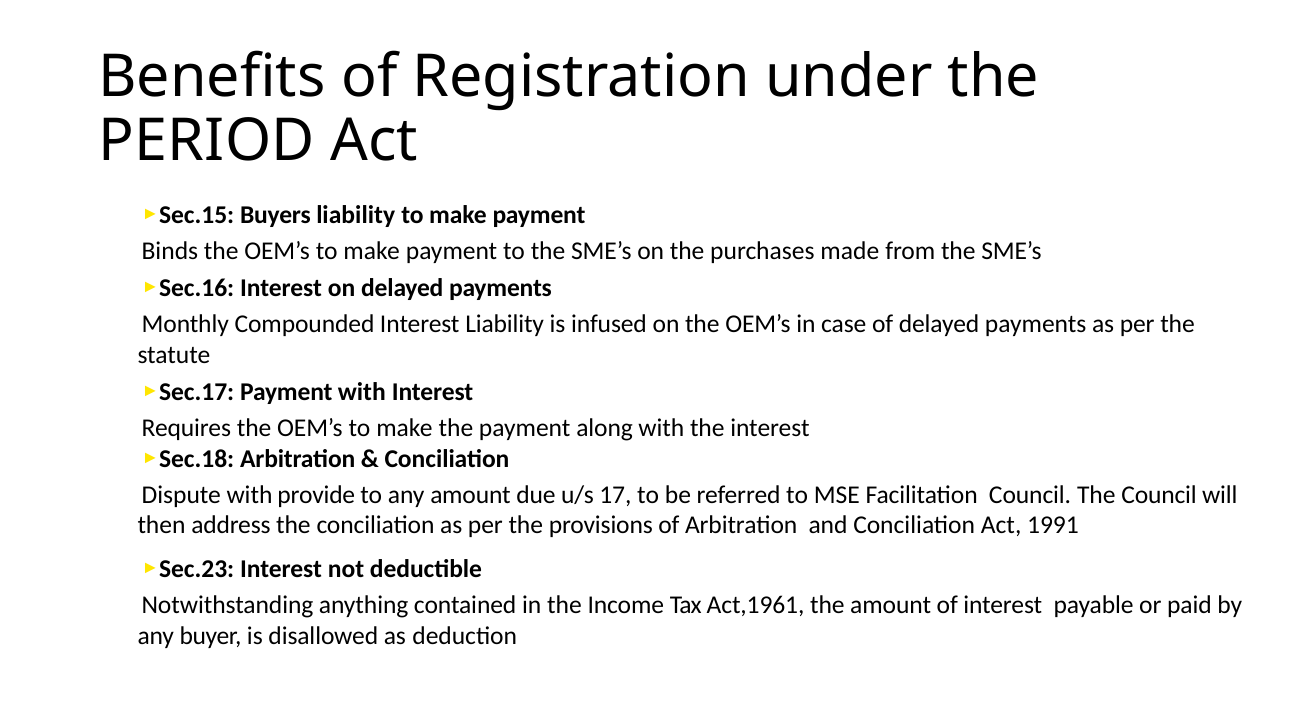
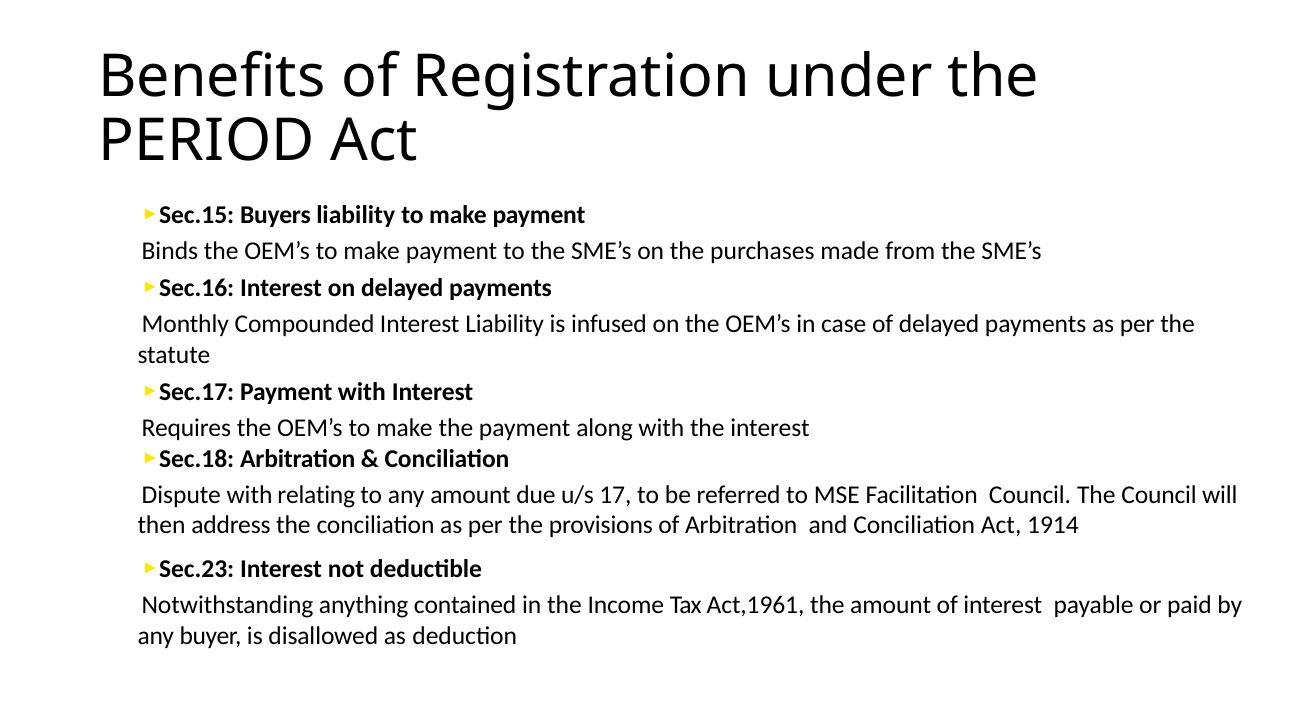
provide: provide -> relating
1991: 1991 -> 1914
